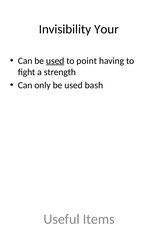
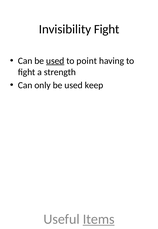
Invisibility Your: Your -> Fight
bash: bash -> keep
Items underline: none -> present
